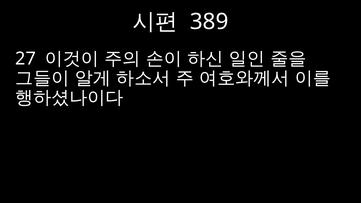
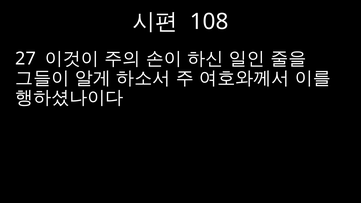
389: 389 -> 108
